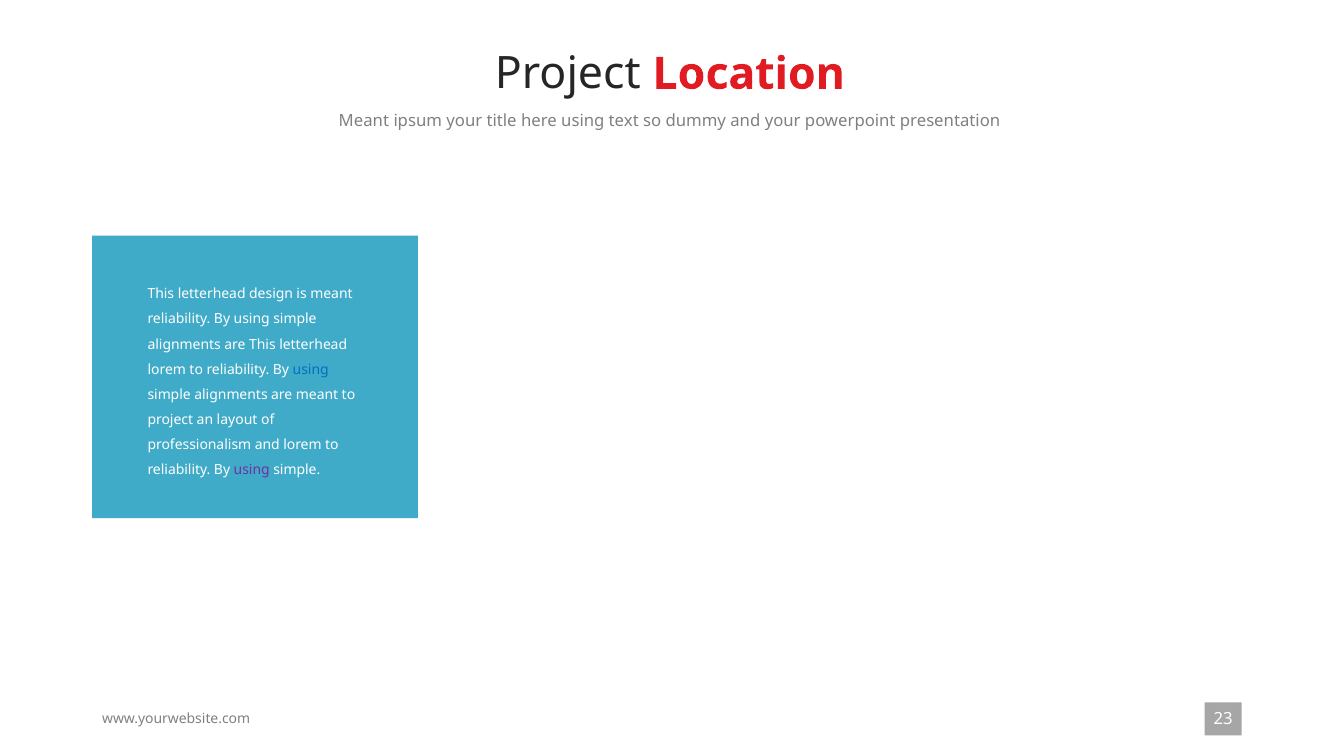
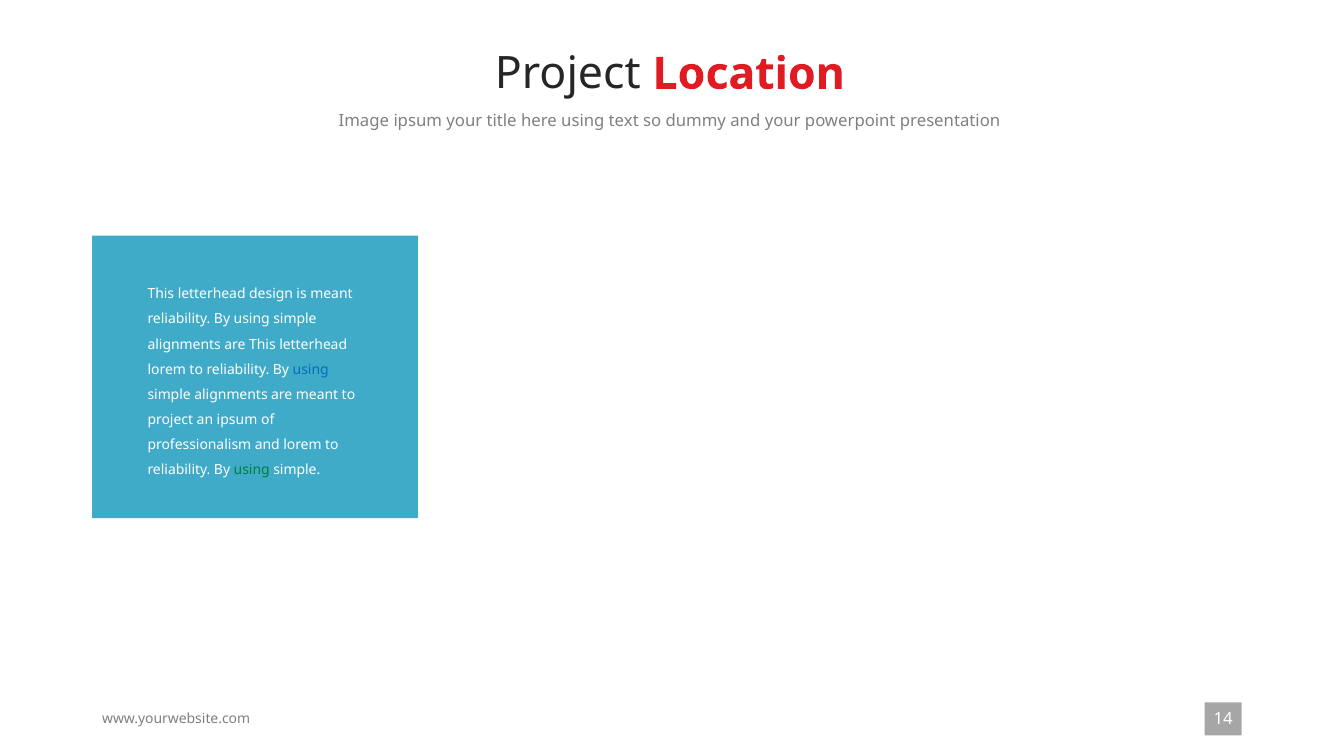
Meant at (364, 121): Meant -> Image
an layout: layout -> ipsum
using at (252, 470) colour: purple -> green
23: 23 -> 14
